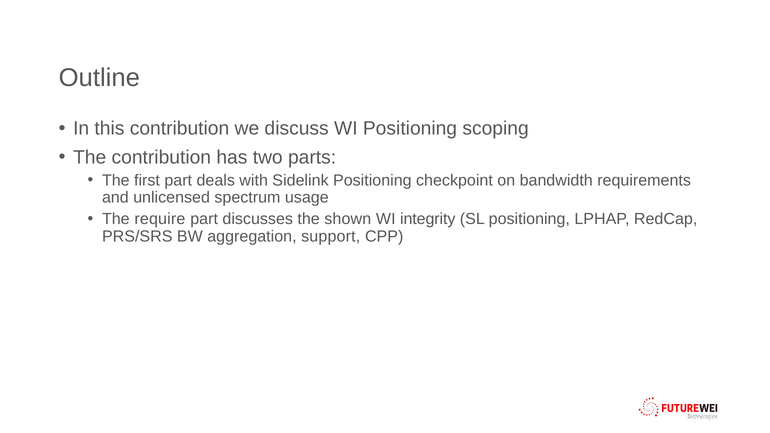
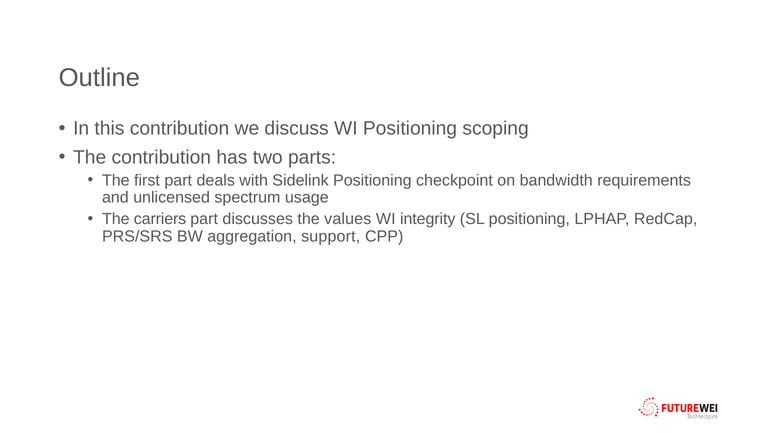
require: require -> carriers
shown: shown -> values
